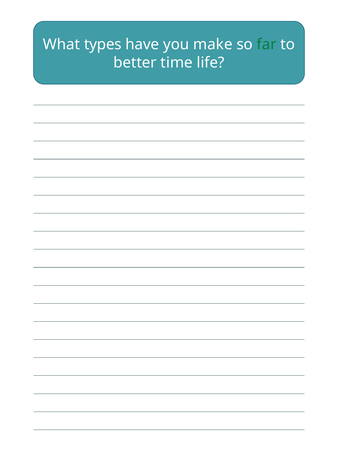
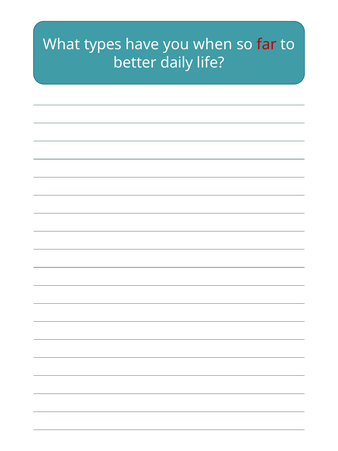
make: make -> when
far colour: green -> red
time: time -> daily
